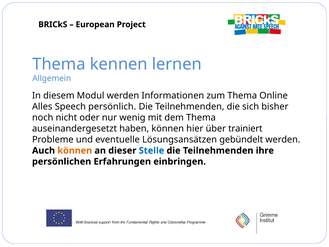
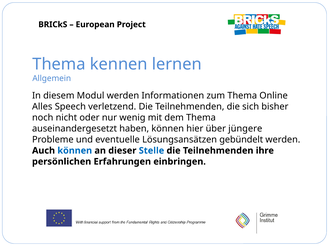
persönlich: persönlich -> verletzend
trainiert: trainiert -> jüngere
können at (75, 150) colour: orange -> blue
